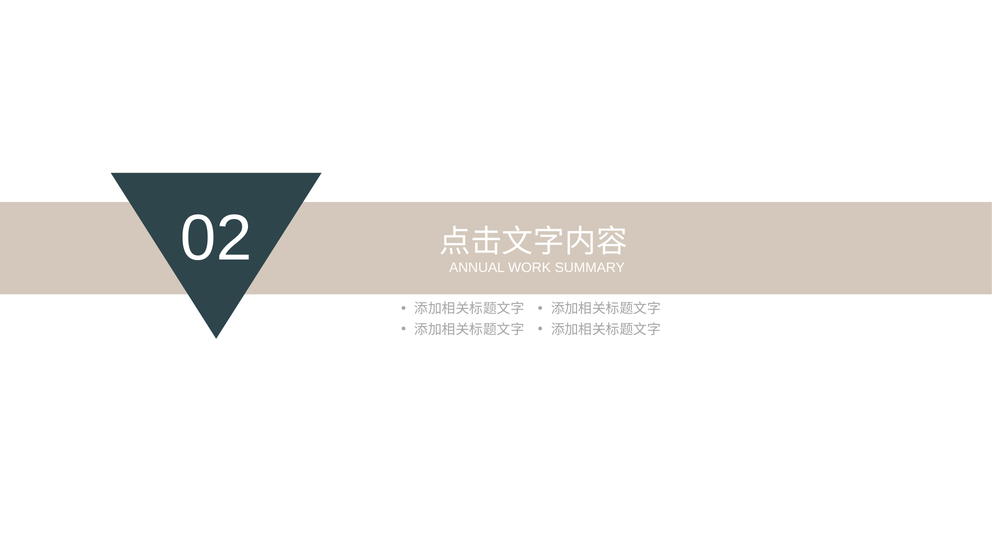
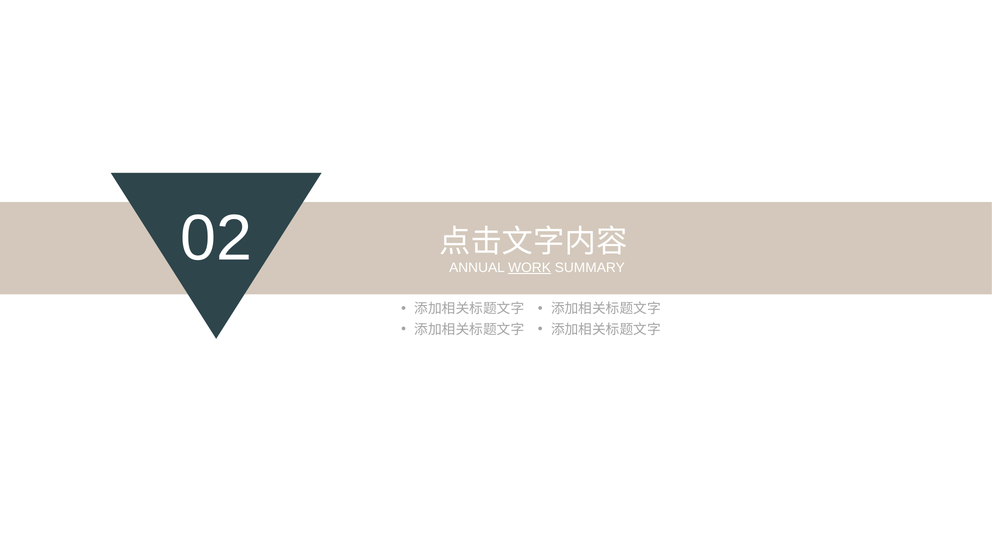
WORK underline: none -> present
